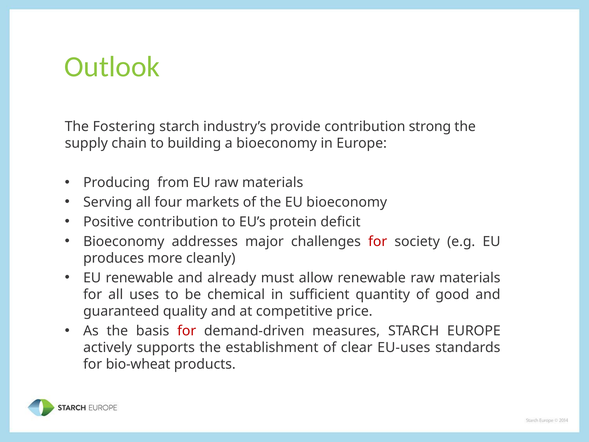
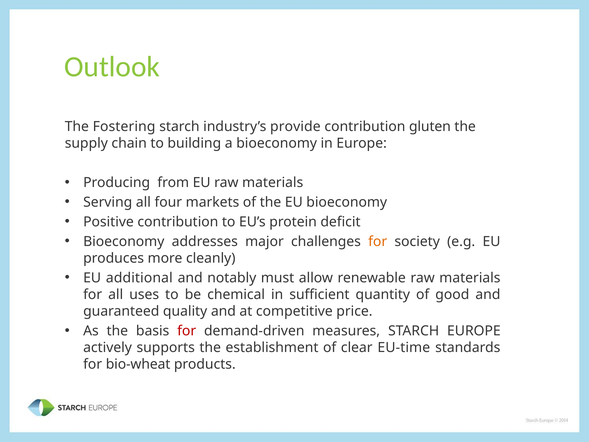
strong: strong -> gluten
for at (378, 241) colour: red -> orange
EU renewable: renewable -> additional
already: already -> notably
EU-uses: EU-uses -> EU-time
